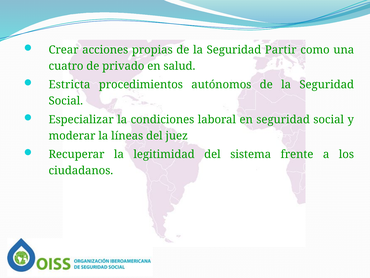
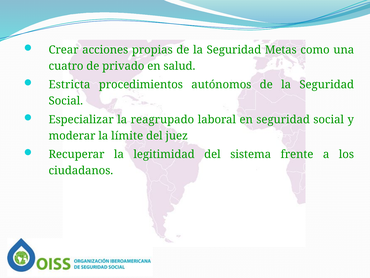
Partir: Partir -> Metas
condiciones: condiciones -> reagrupado
líneas: líneas -> límite
